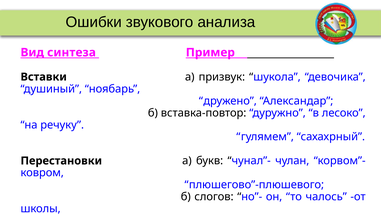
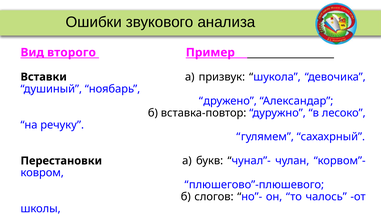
синтеза: синтеза -> второго
